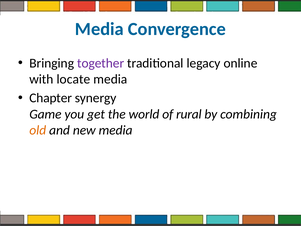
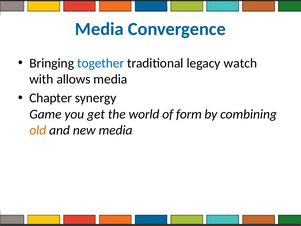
together colour: purple -> blue
online: online -> watch
locate: locate -> allows
rural: rural -> form
